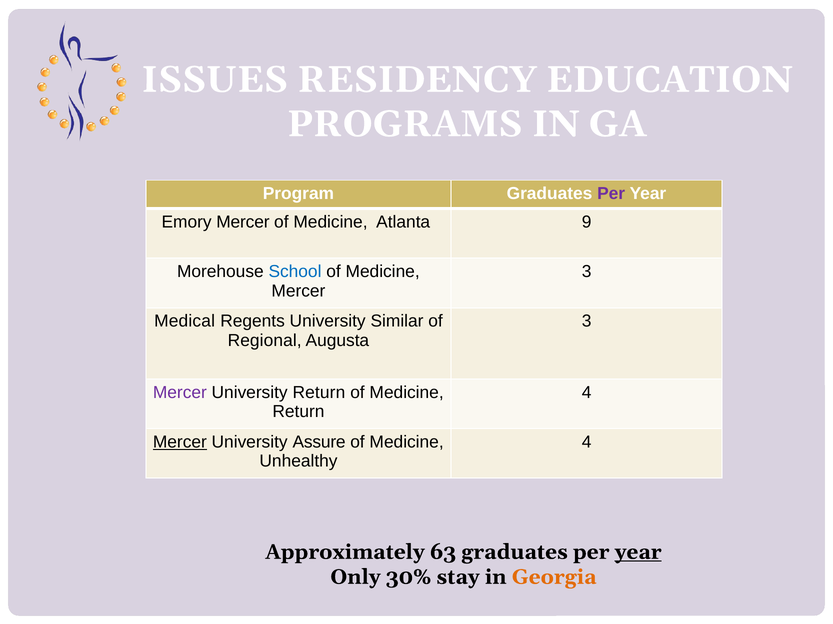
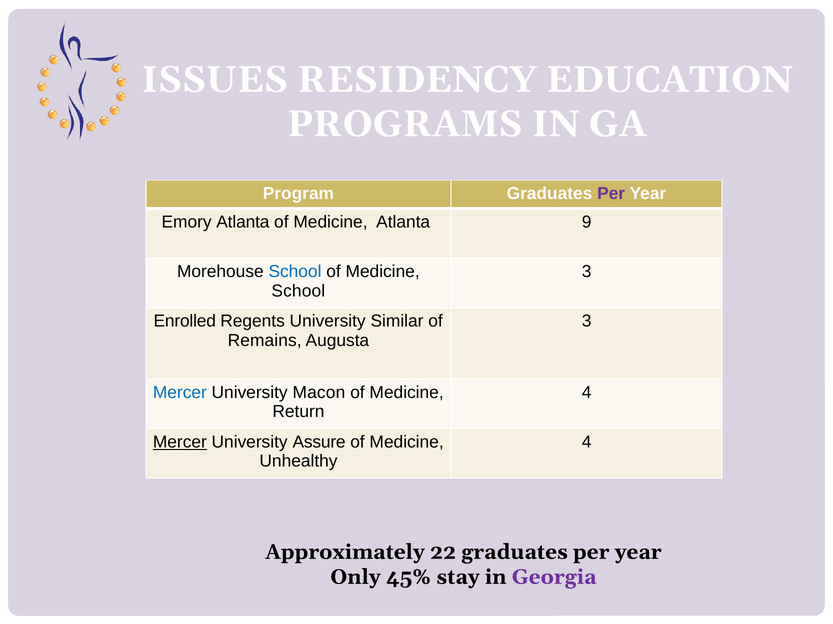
Emory Mercer: Mercer -> Atlanta
Mercer at (298, 291): Mercer -> School
Medical: Medical -> Enrolled
Regional: Regional -> Remains
Mercer at (180, 393) colour: purple -> blue
University Return: Return -> Macon
63: 63 -> 22
year at (638, 553) underline: present -> none
30%: 30% -> 45%
Georgia colour: orange -> purple
